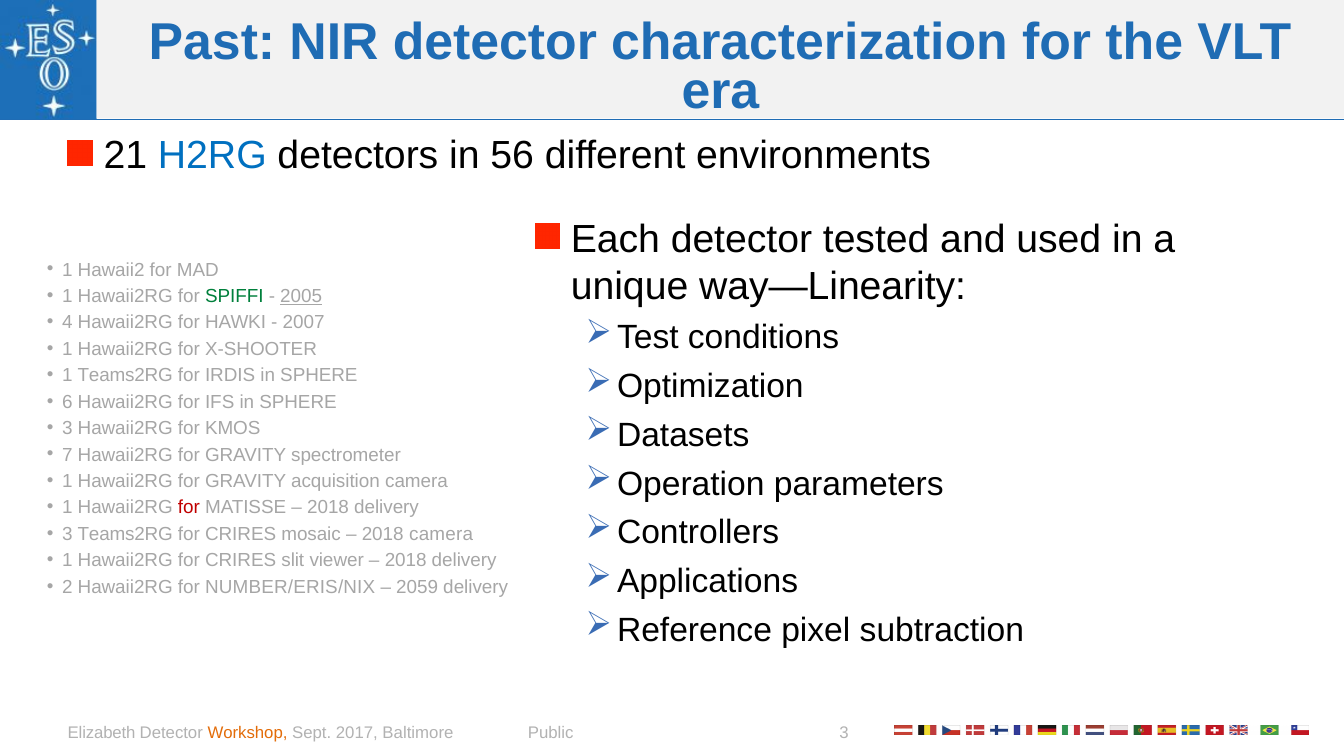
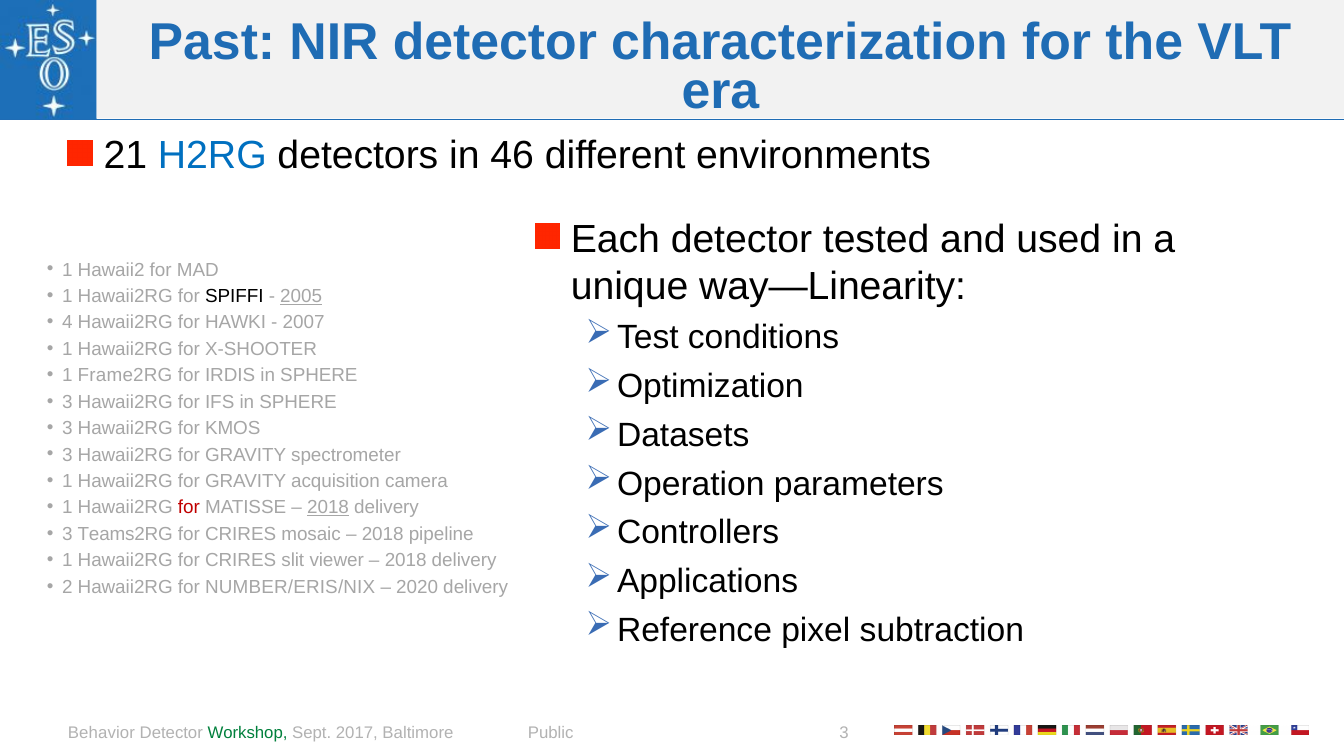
56: 56 -> 46
SPIFFI colour: green -> black
1 Teams2RG: Teams2RG -> Frame2RG
6 at (67, 402): 6 -> 3
7 at (67, 455): 7 -> 3
2018 at (328, 508) underline: none -> present
2018 camera: camera -> pipeline
2059: 2059 -> 2020
Elizabeth: Elizabeth -> Behavior
Workshop colour: orange -> green
